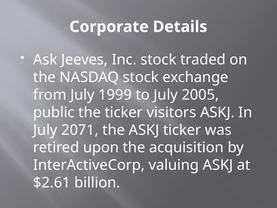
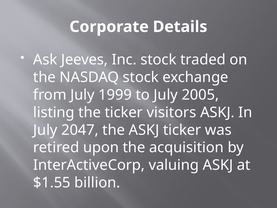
public: public -> listing
2071: 2071 -> 2047
$2.61: $2.61 -> $1.55
